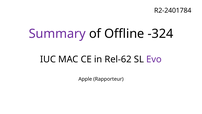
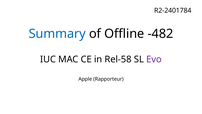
Summary colour: purple -> blue
-324: -324 -> -482
Rel-62: Rel-62 -> Rel-58
